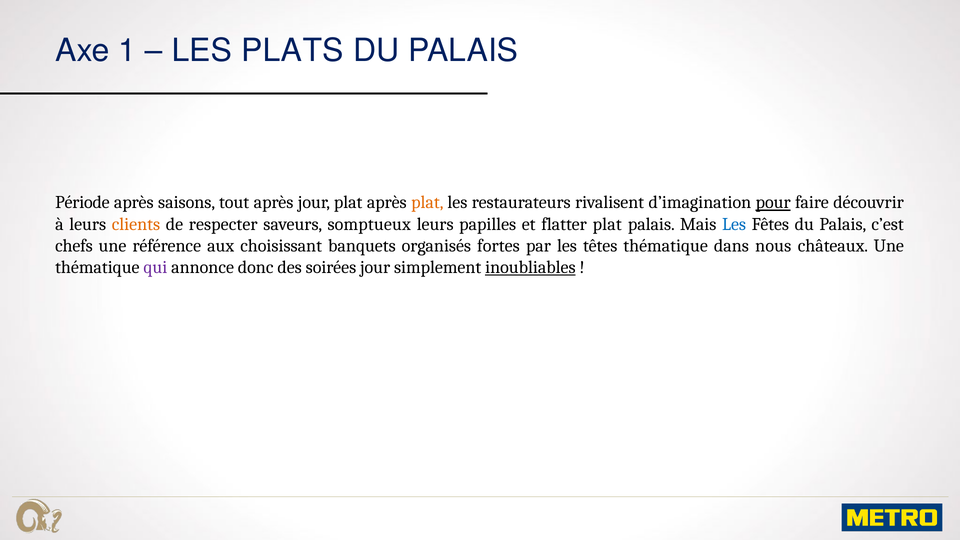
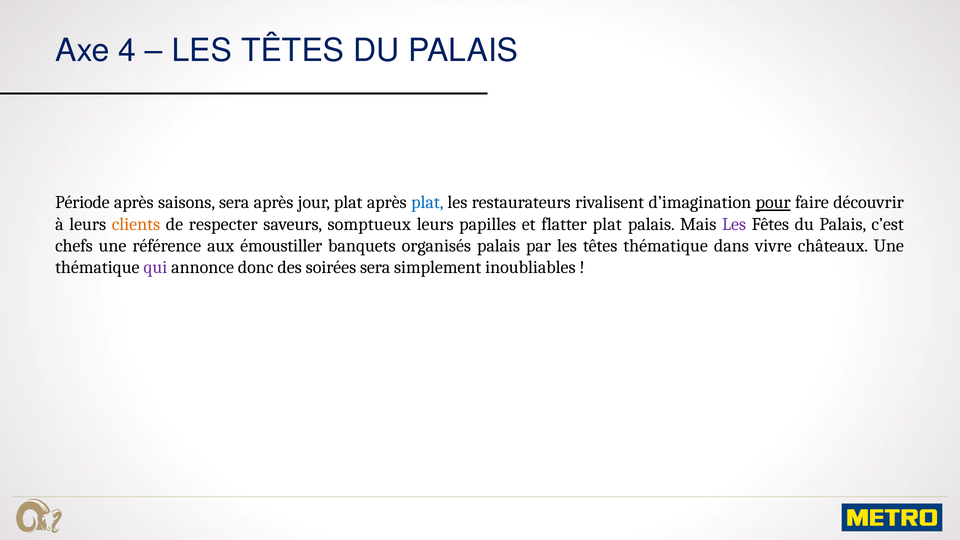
1: 1 -> 4
PLATS at (292, 51): PLATS -> TÊTES
saisons tout: tout -> sera
plat at (427, 202) colour: orange -> blue
Les at (734, 224) colour: blue -> purple
choisissant: choisissant -> émoustiller
organisés fortes: fortes -> palais
nous: nous -> vivre
soirées jour: jour -> sera
inoubliables underline: present -> none
